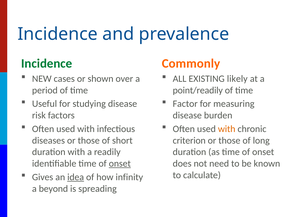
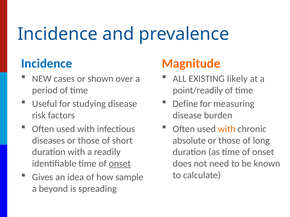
Incidence at (47, 64) colour: green -> blue
Commonly: Commonly -> Magnitude
Factor: Factor -> Define
criterion: criterion -> absolute
idea underline: present -> none
infinity: infinity -> sample
